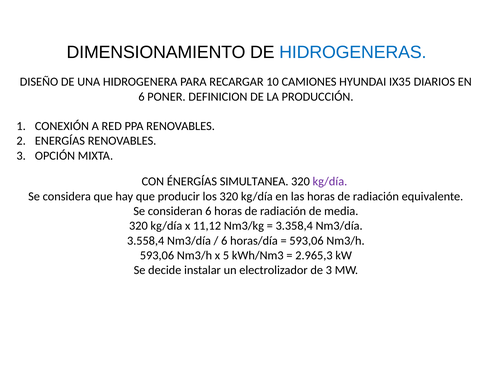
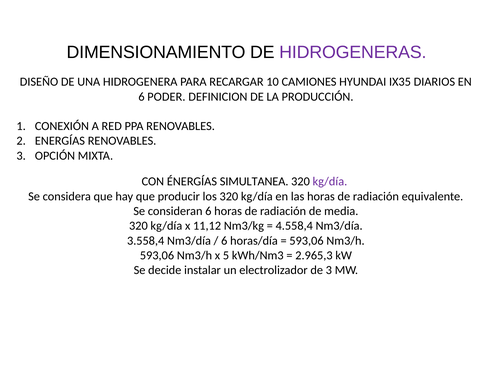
HIDROGENERAS colour: blue -> purple
PONER: PONER -> PODER
3.358,4: 3.358,4 -> 4.558,4
